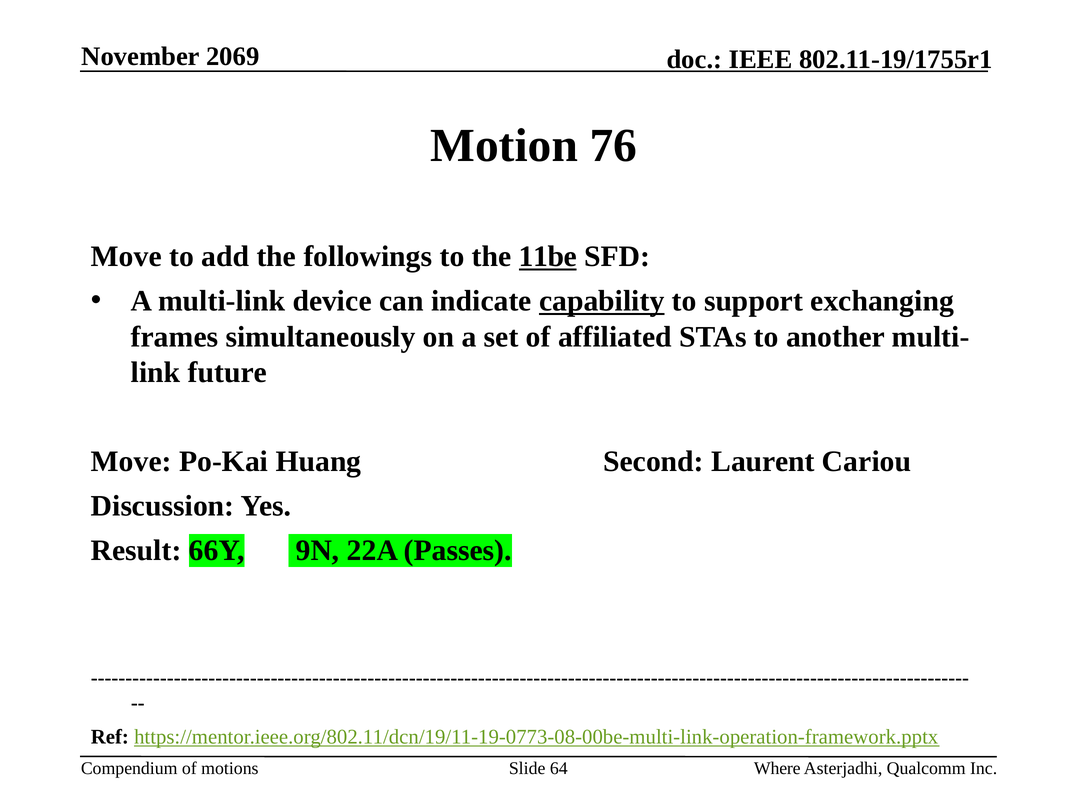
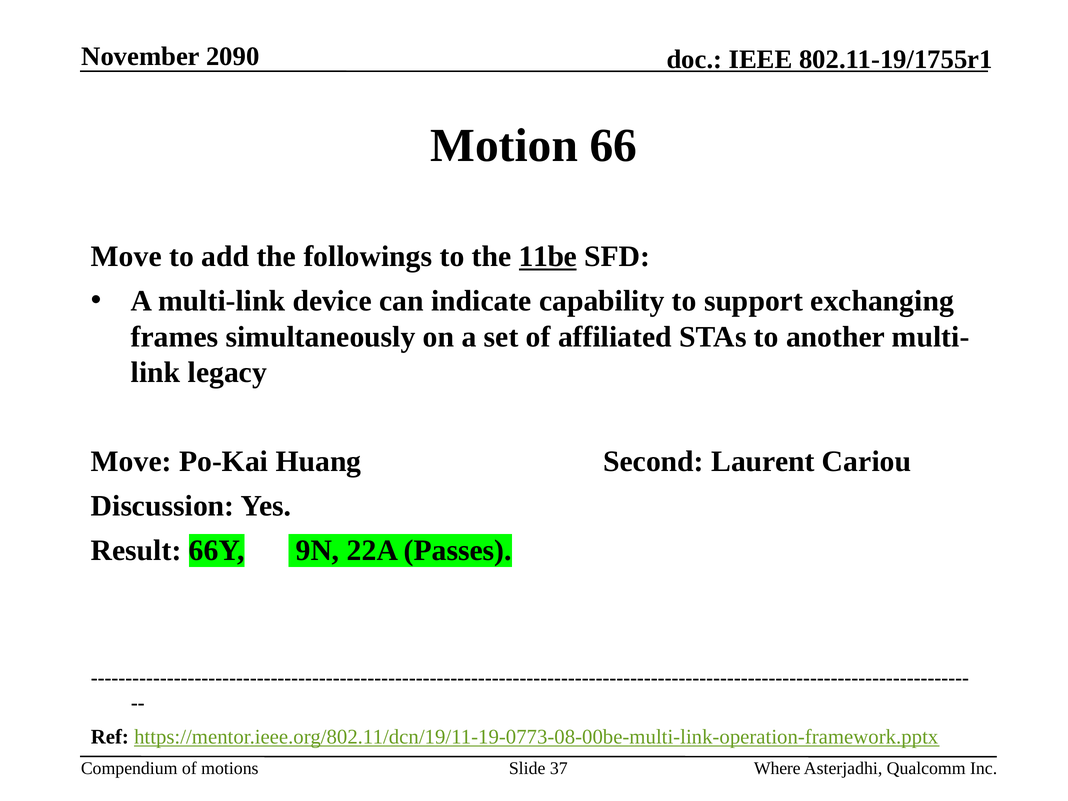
2069: 2069 -> 2090
76: 76 -> 66
capability underline: present -> none
future: future -> legacy
64: 64 -> 37
